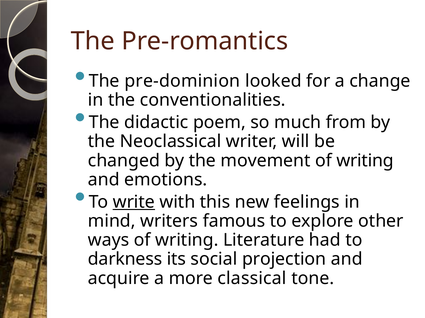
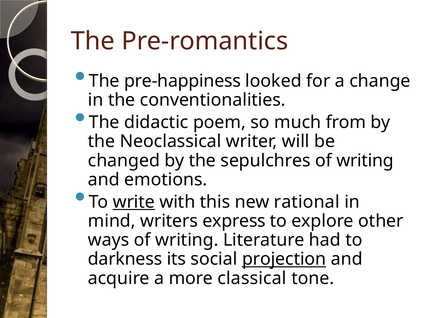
pre-dominion: pre-dominion -> pre-happiness
movement: movement -> sepulchres
feelings: feelings -> rational
famous: famous -> express
projection underline: none -> present
